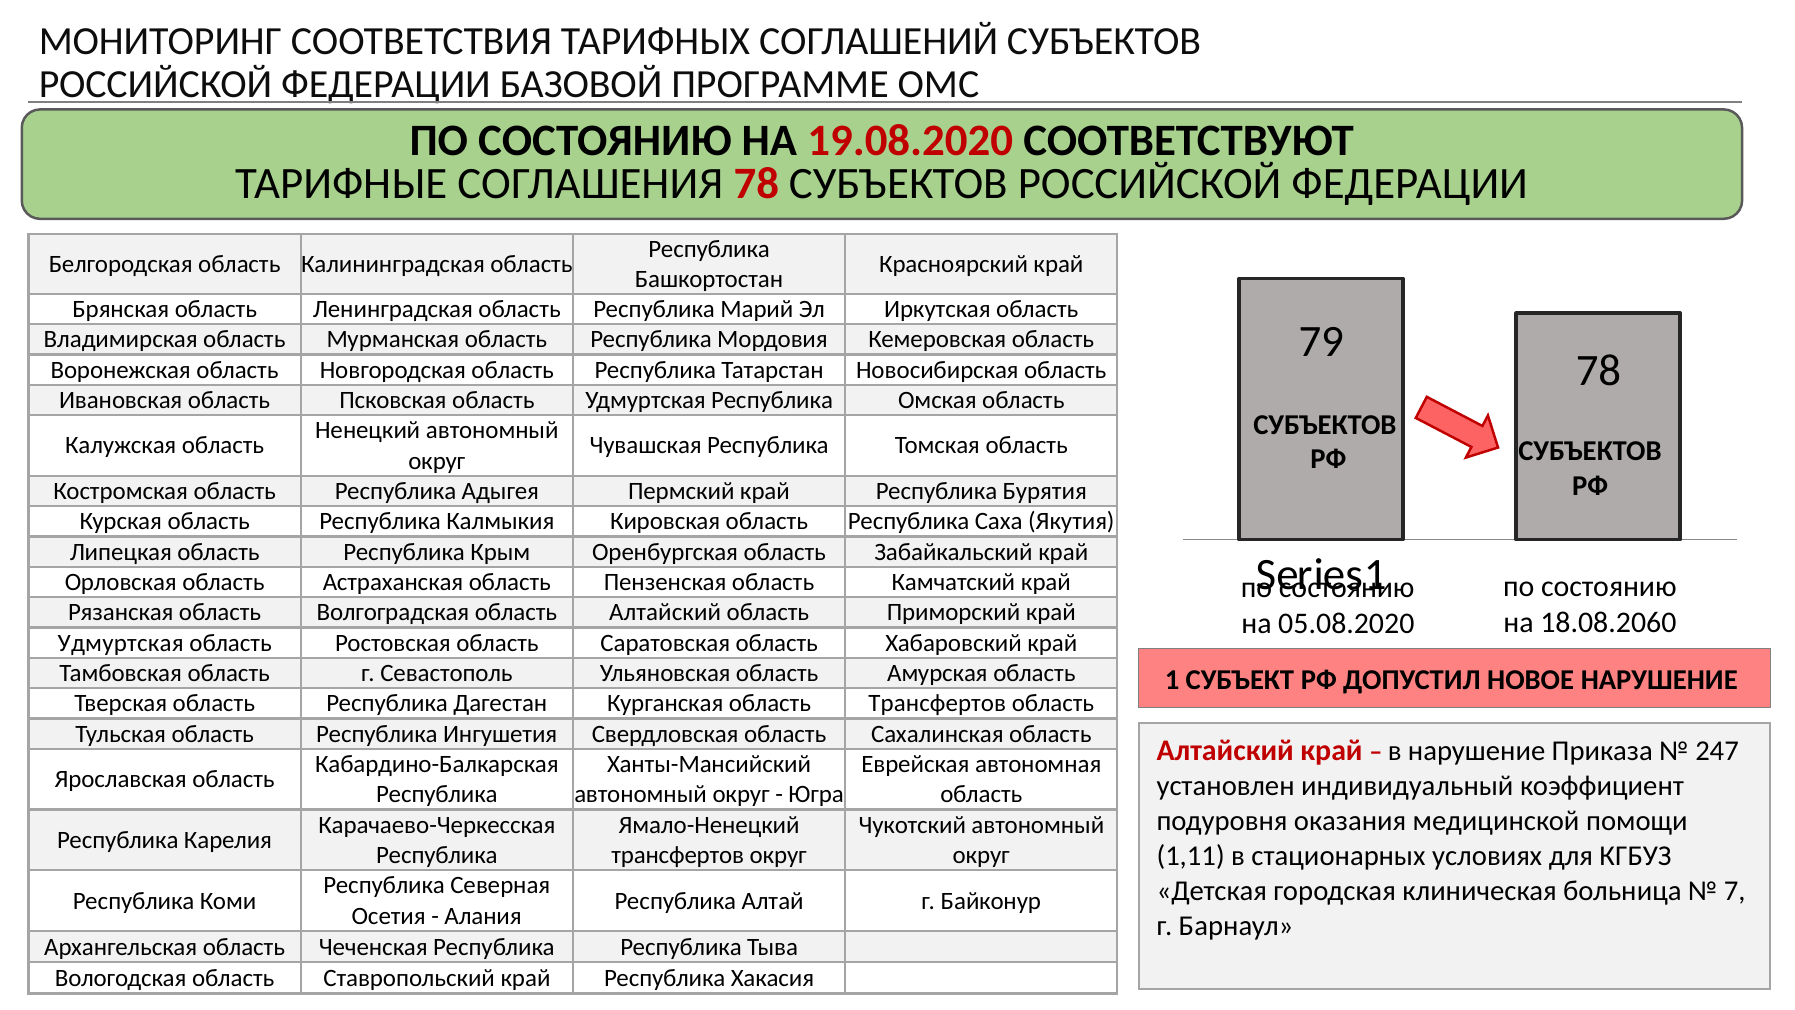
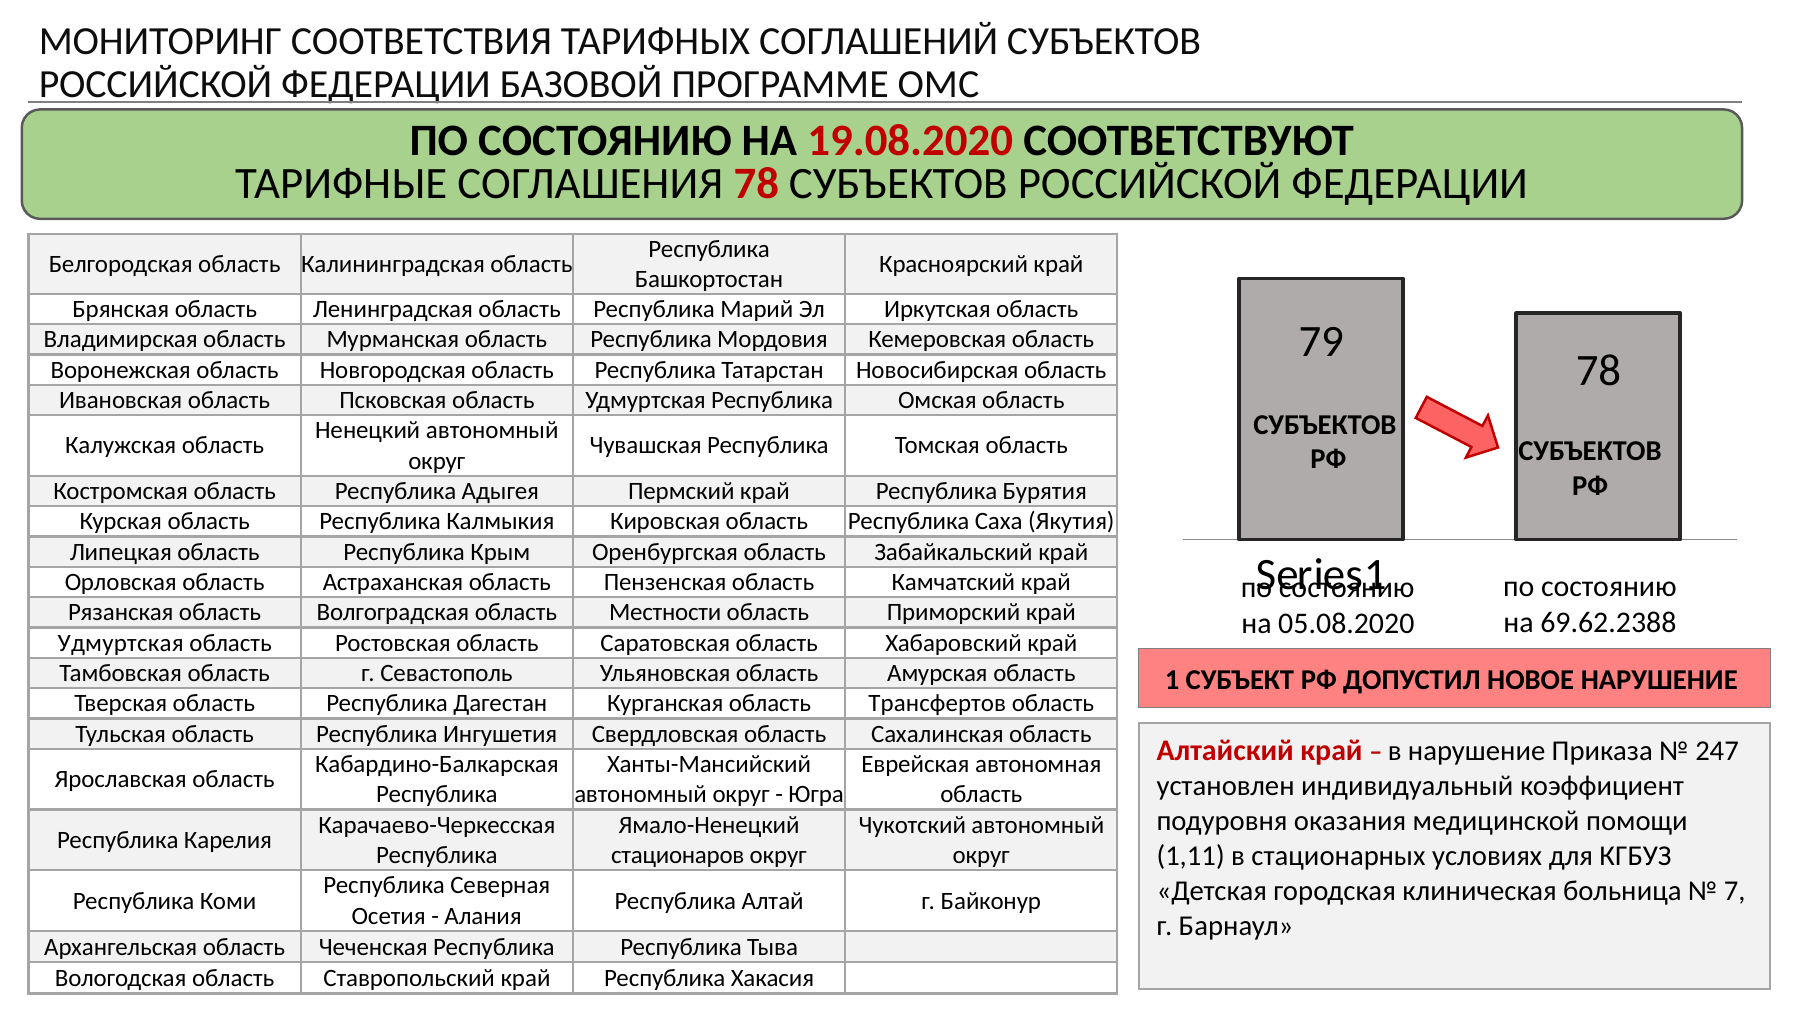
область Алтайский: Алтайский -> Местности
18.08.2060: 18.08.2060 -> 69.62.2388
трансфертов at (678, 855): трансфертов -> стационаров
